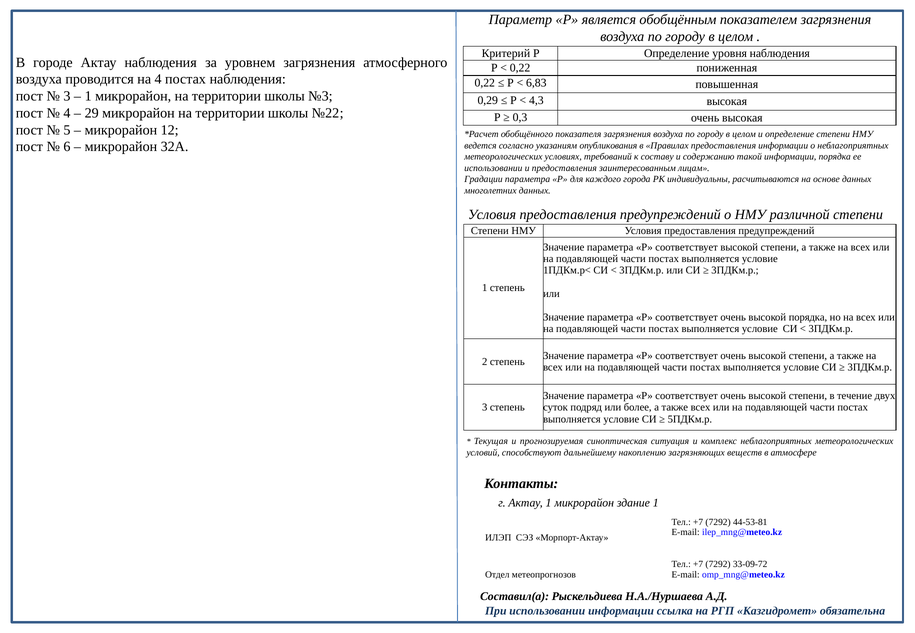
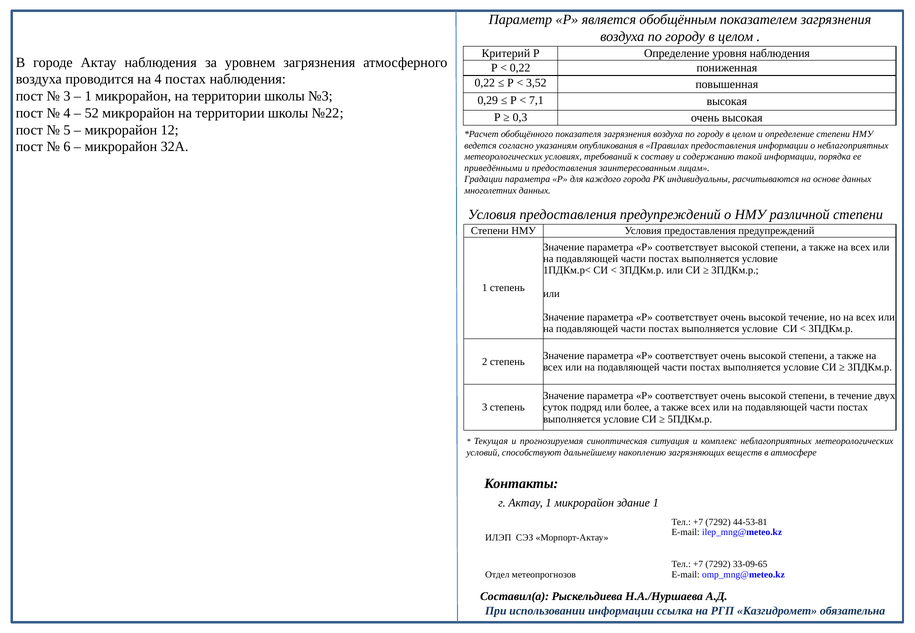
6,83: 6,83 -> 3,52
4,3: 4,3 -> 7,1
29: 29 -> 52
использовании at (493, 168): использовании -> приведёнными
высокой порядка: порядка -> течение
33-09-72: 33-09-72 -> 33-09-65
